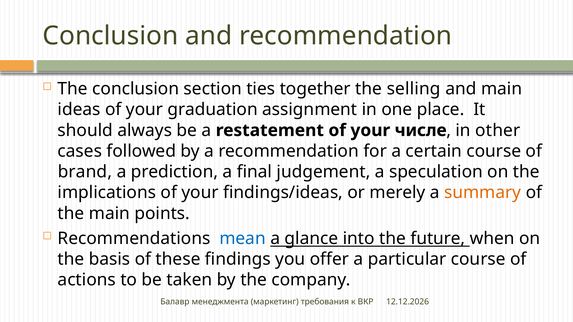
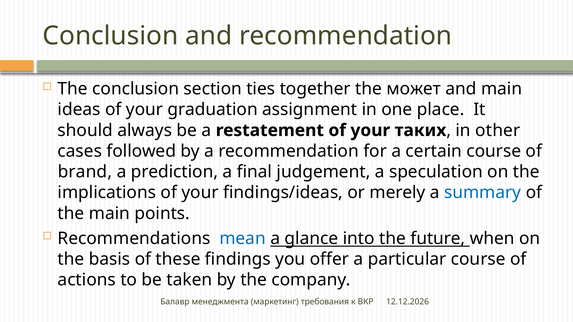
selling: selling -> может
числе: числе -> таких
summary colour: orange -> blue
